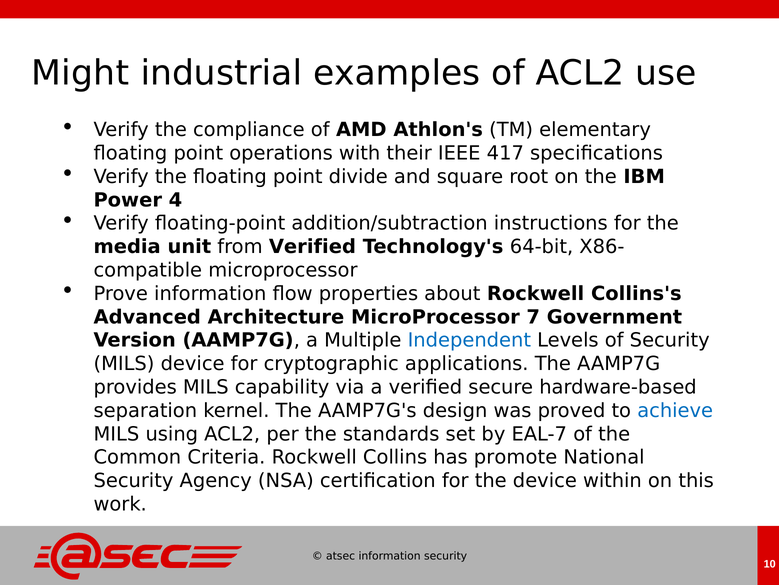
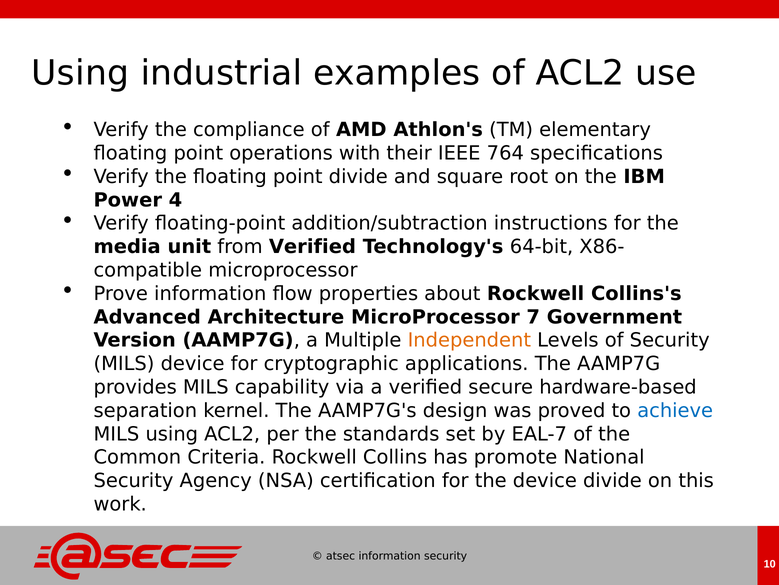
Might at (80, 73): Might -> Using
417: 417 -> 764
Independent colour: blue -> orange
device within: within -> divide
